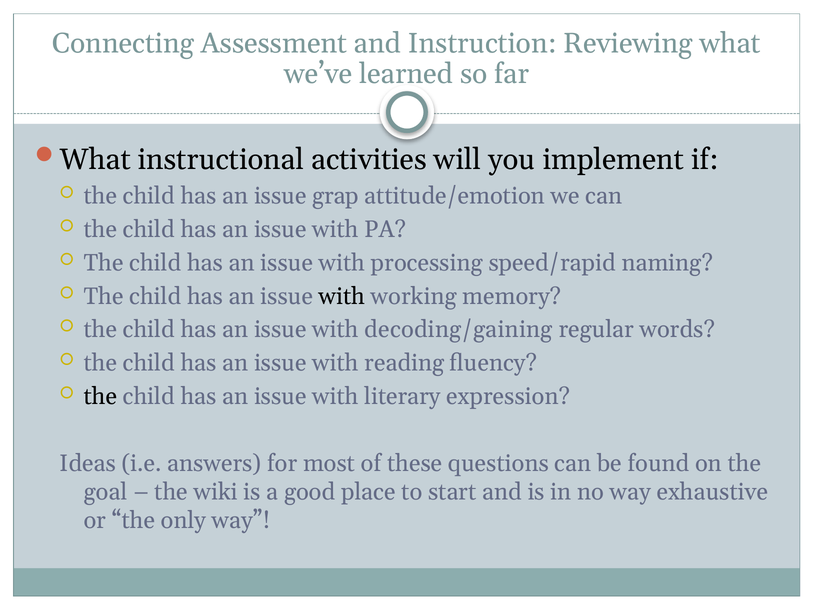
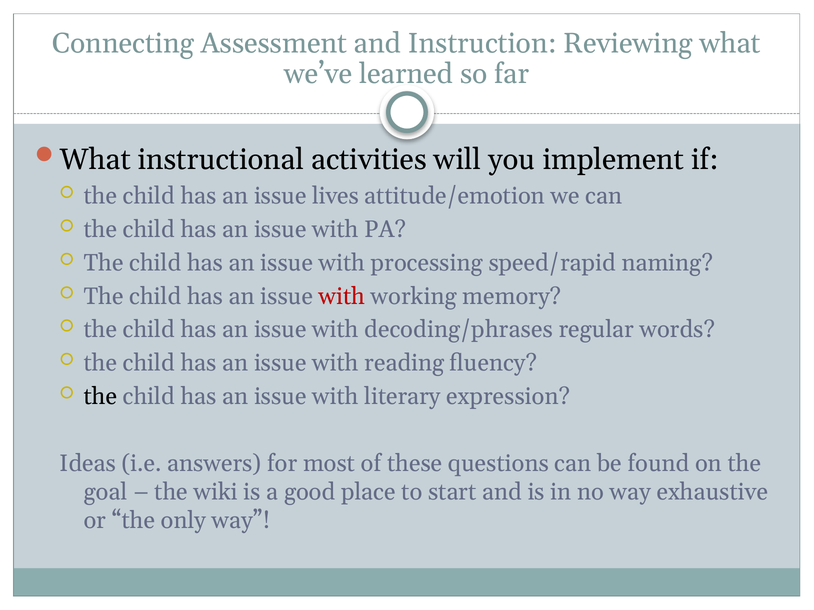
grap: grap -> lives
with at (342, 296) colour: black -> red
decoding/gaining: decoding/gaining -> decoding/phrases
